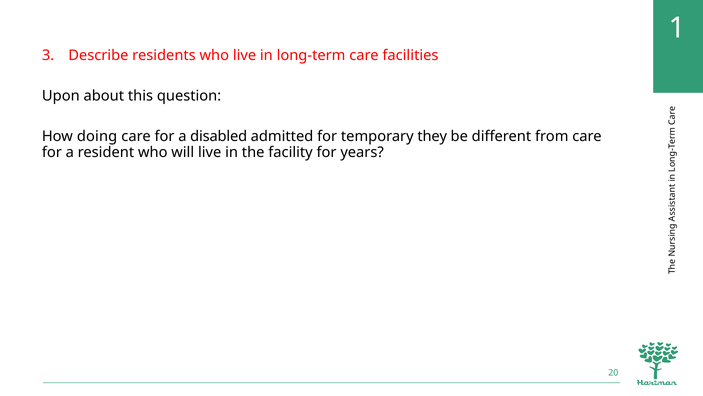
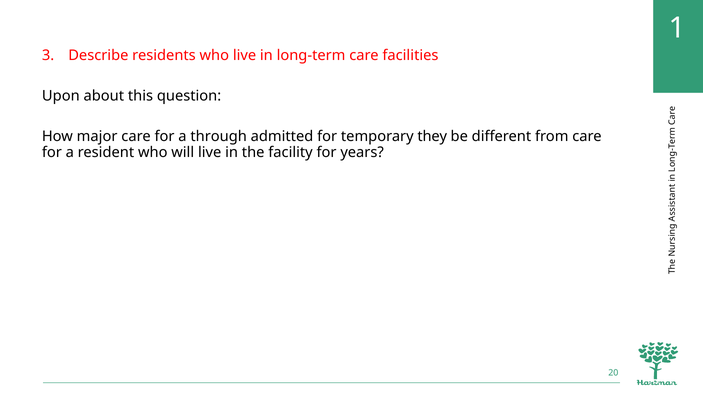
doing: doing -> major
disabled: disabled -> through
